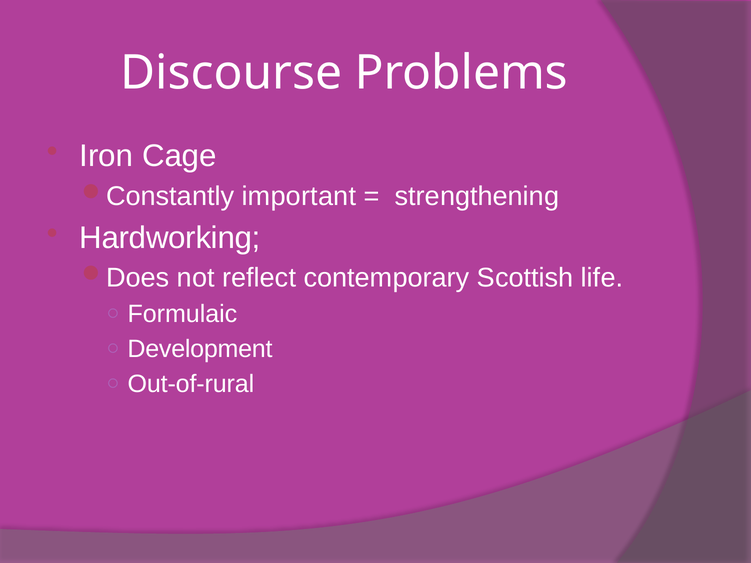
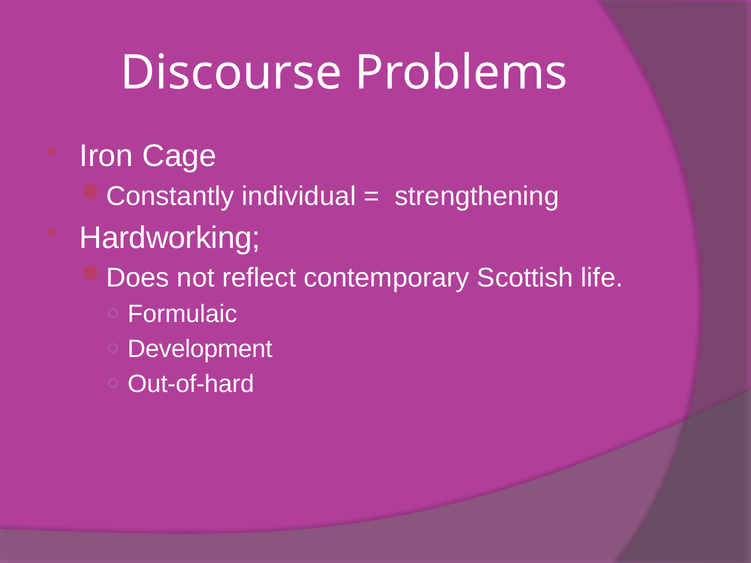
important: important -> individual
Out-of-rural: Out-of-rural -> Out-of-hard
